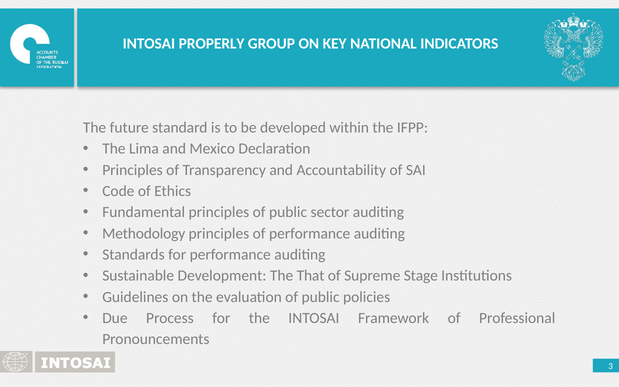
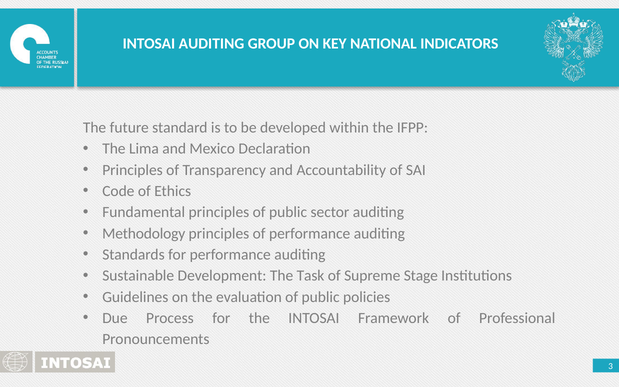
INTOSAI PROPERLY: PROPERLY -> AUDITING
That: That -> Task
